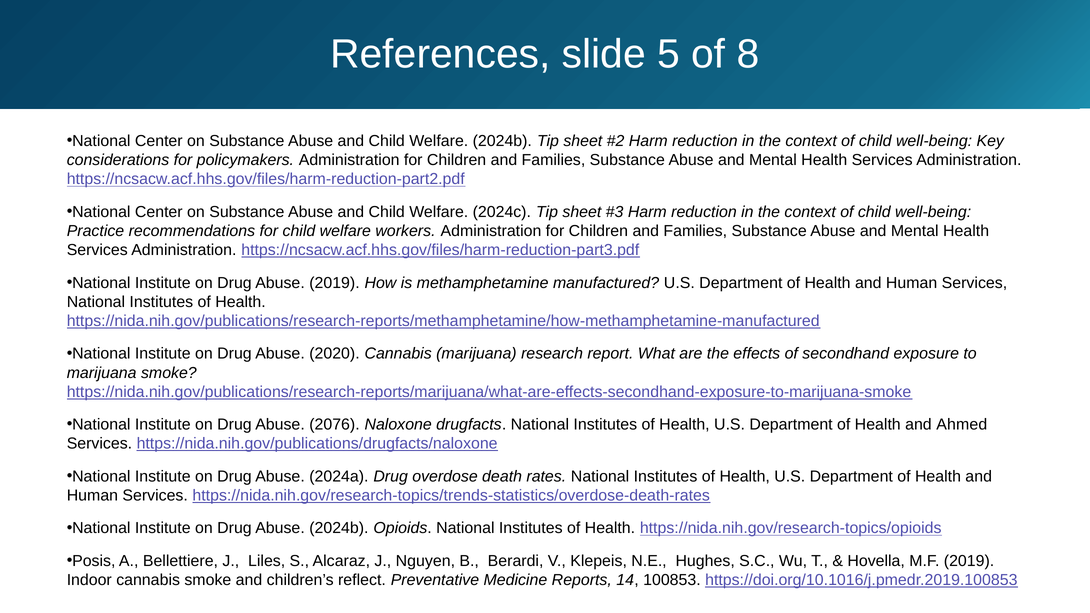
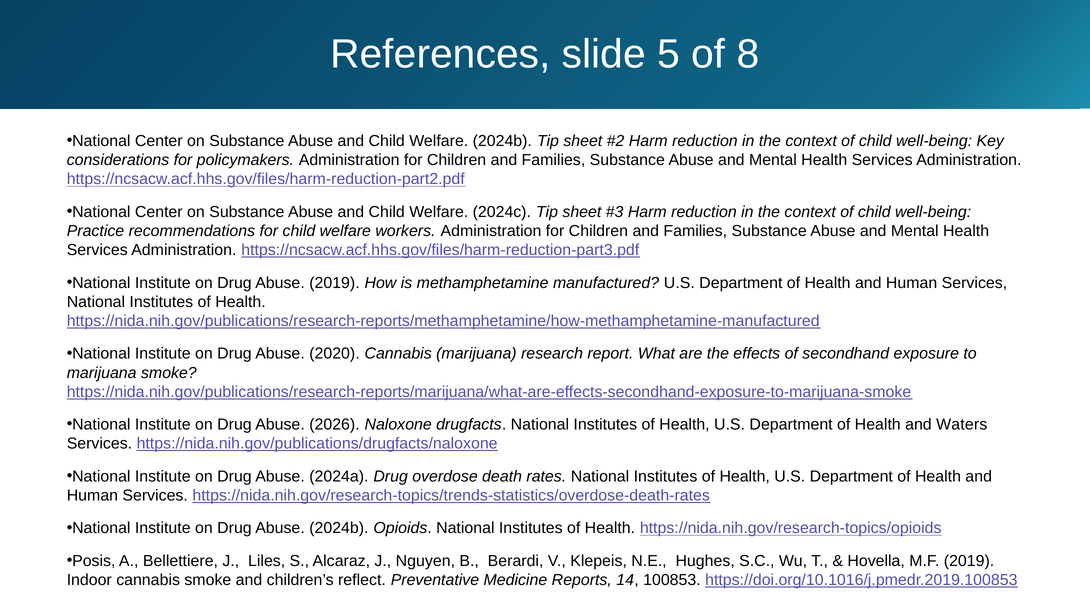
2076: 2076 -> 2026
Ahmed: Ahmed -> Waters
